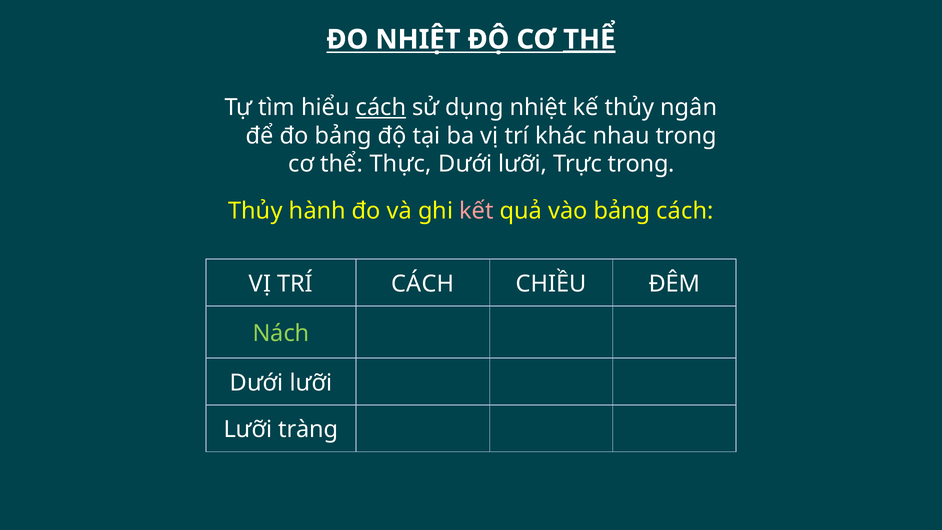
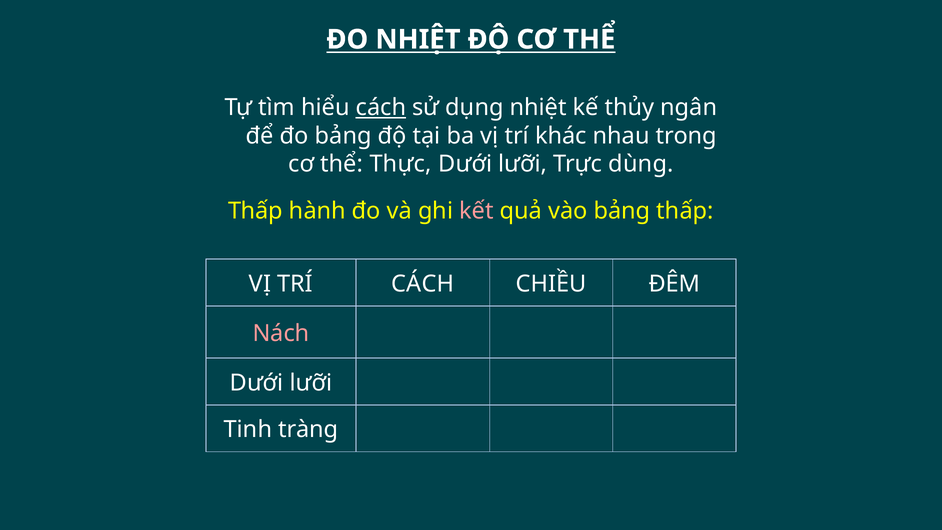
THỂ at (589, 40) underline: present -> none
Trực trong: trong -> dùng
Thủy at (255, 211): Thủy -> Thấp
bảng cách: cách -> thấp
Nách colour: light green -> pink
Lưỡi at (248, 430): Lưỡi -> Tinh
